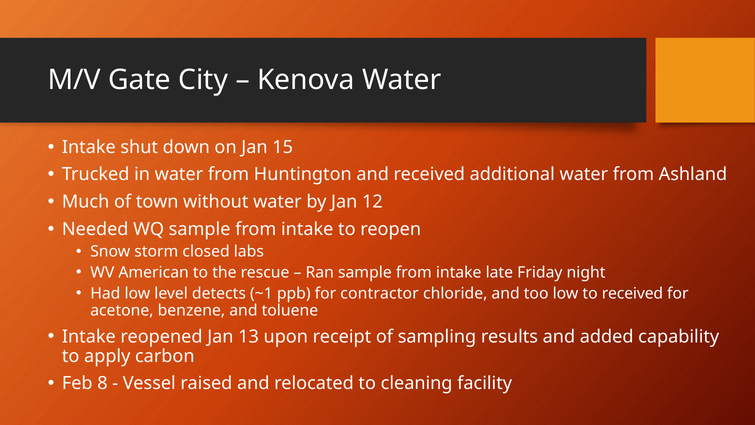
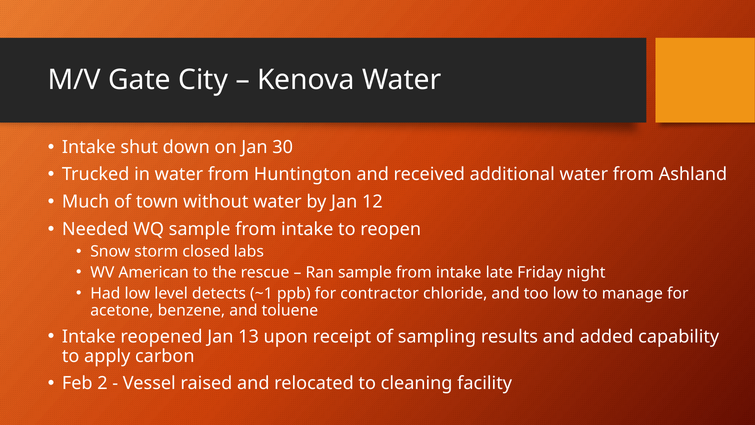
15: 15 -> 30
to received: received -> manage
8: 8 -> 2
